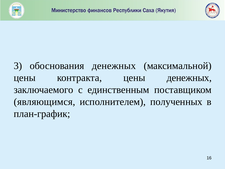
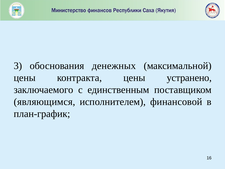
цены денежных: денежных -> устранено
полученных: полученных -> финансовой
